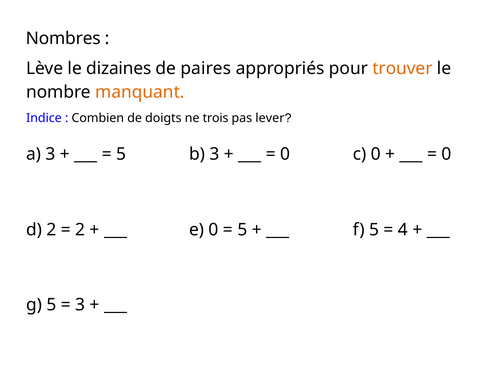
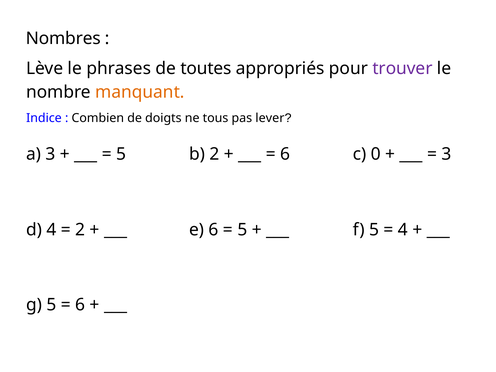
dizaines: dizaines -> phrases
paires: paires -> toutes
trouver colour: orange -> purple
trois: trois -> tous
b 3: 3 -> 2
0 at (285, 154): 0 -> 6
0 at (447, 154): 0 -> 3
d 2: 2 -> 4
e 0: 0 -> 6
3 at (80, 305): 3 -> 6
